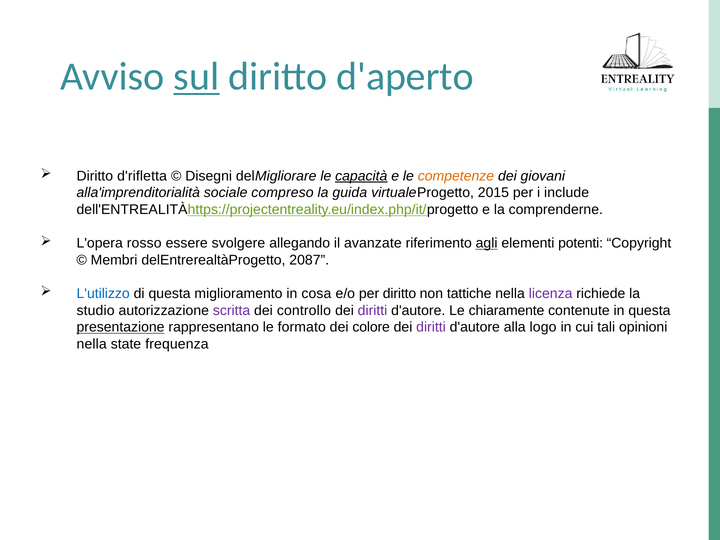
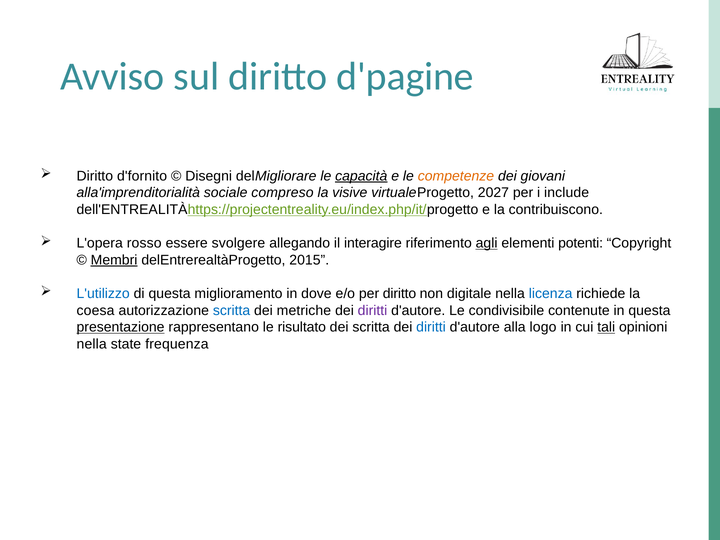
sul underline: present -> none
d'aperto: d'aperto -> d'pagine
d'rifletta: d'rifletta -> d'fornito
guida: guida -> visive
2015: 2015 -> 2027
comprenderne: comprenderne -> contribuiscono
avanzate: avanzate -> interagire
Membri underline: none -> present
2087: 2087 -> 2015
cosa: cosa -> dove
tattiche: tattiche -> digitale
licenza colour: purple -> blue
studio: studio -> coesa
scritta at (232, 310) colour: purple -> blue
controllo: controllo -> metriche
chiaramente: chiaramente -> condivisibile
formato: formato -> risultato
dei colore: colore -> scritta
diritti at (431, 327) colour: purple -> blue
tali underline: none -> present
